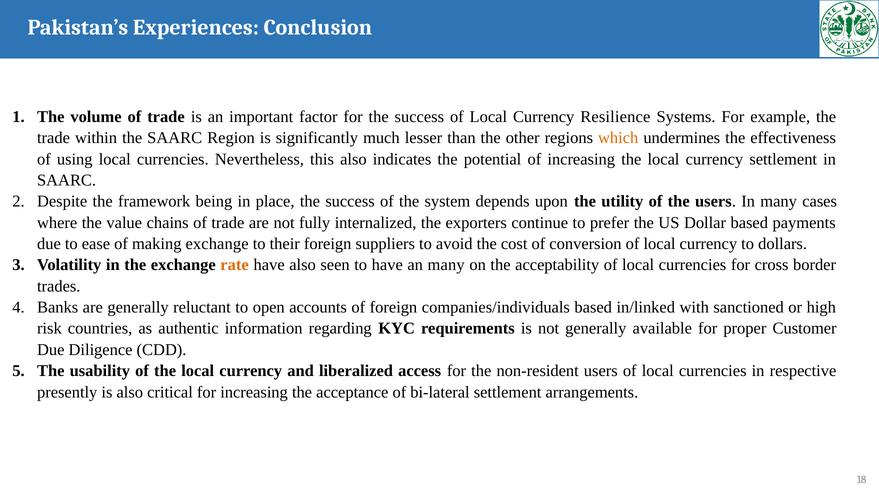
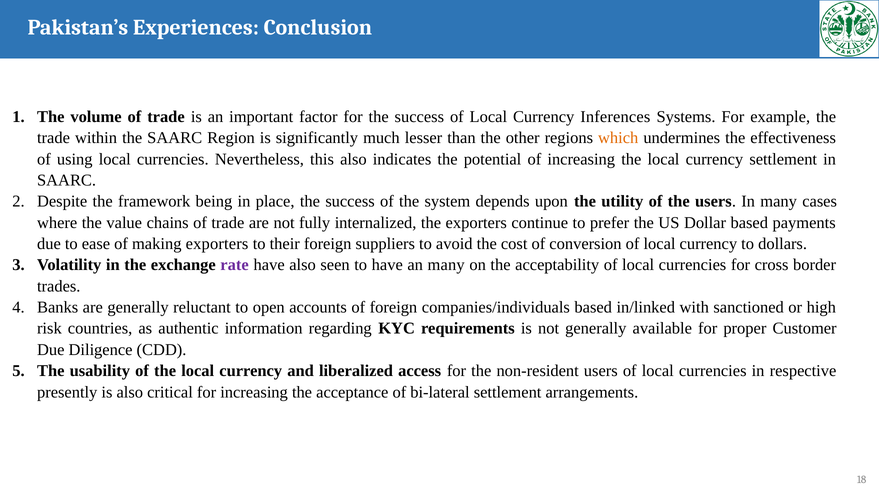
Resilience: Resilience -> Inferences
making exchange: exchange -> exporters
rate colour: orange -> purple
